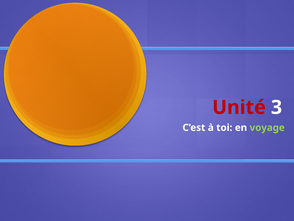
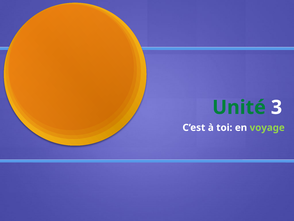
Unité colour: red -> green
